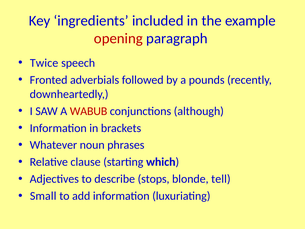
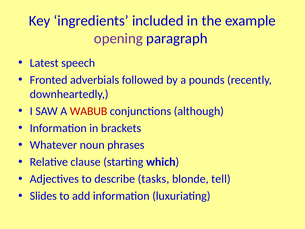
opening colour: red -> purple
Twice: Twice -> Latest
stops: stops -> tasks
Small: Small -> Slides
